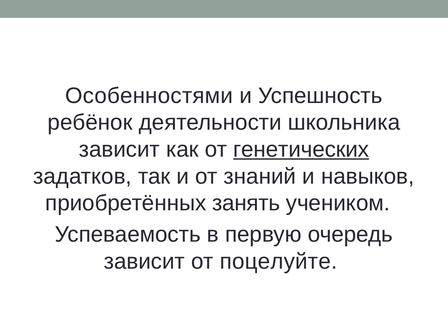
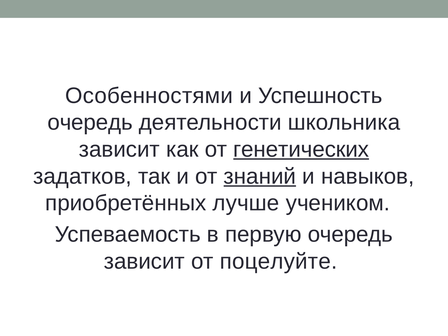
ребёнок at (90, 123): ребёнок -> очередь
знаний underline: none -> present
занять: занять -> лучше
